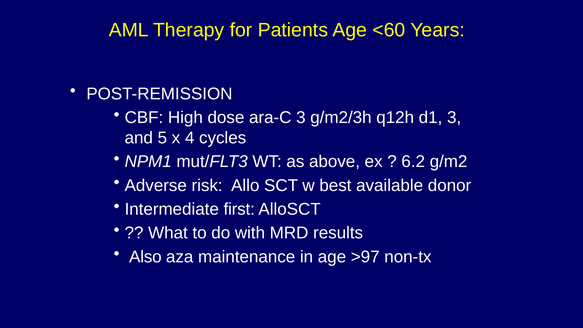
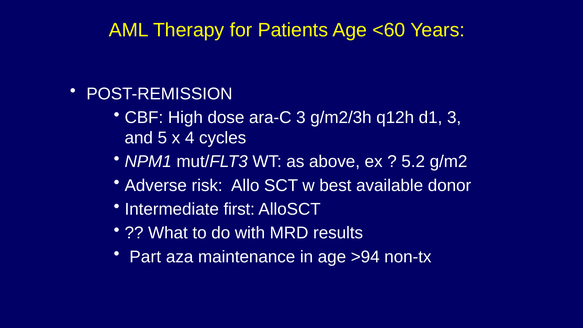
6.2: 6.2 -> 5.2
Also: Also -> Part
>97: >97 -> >94
